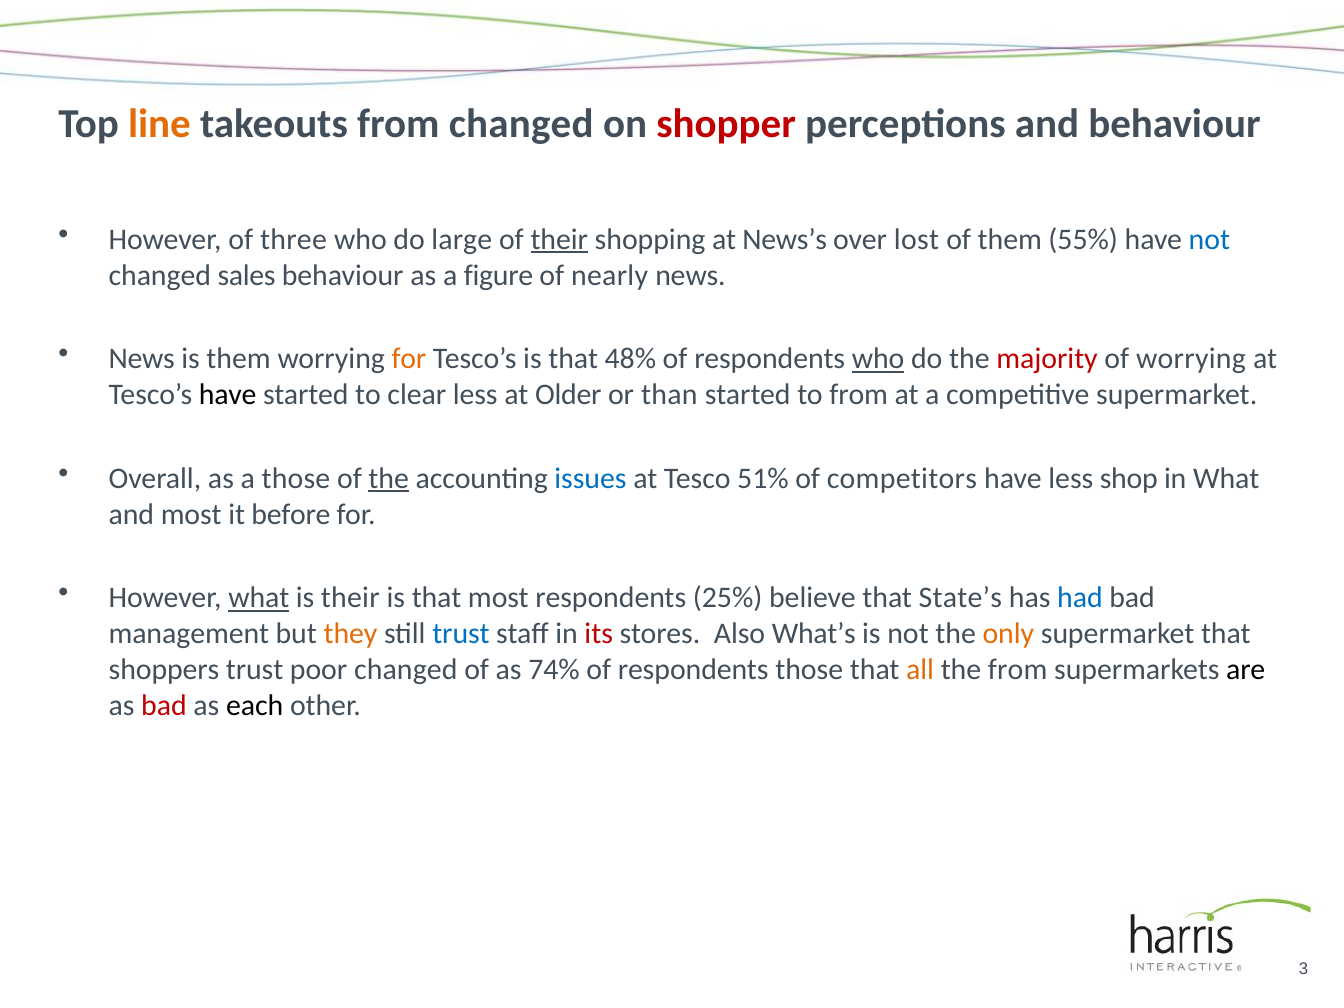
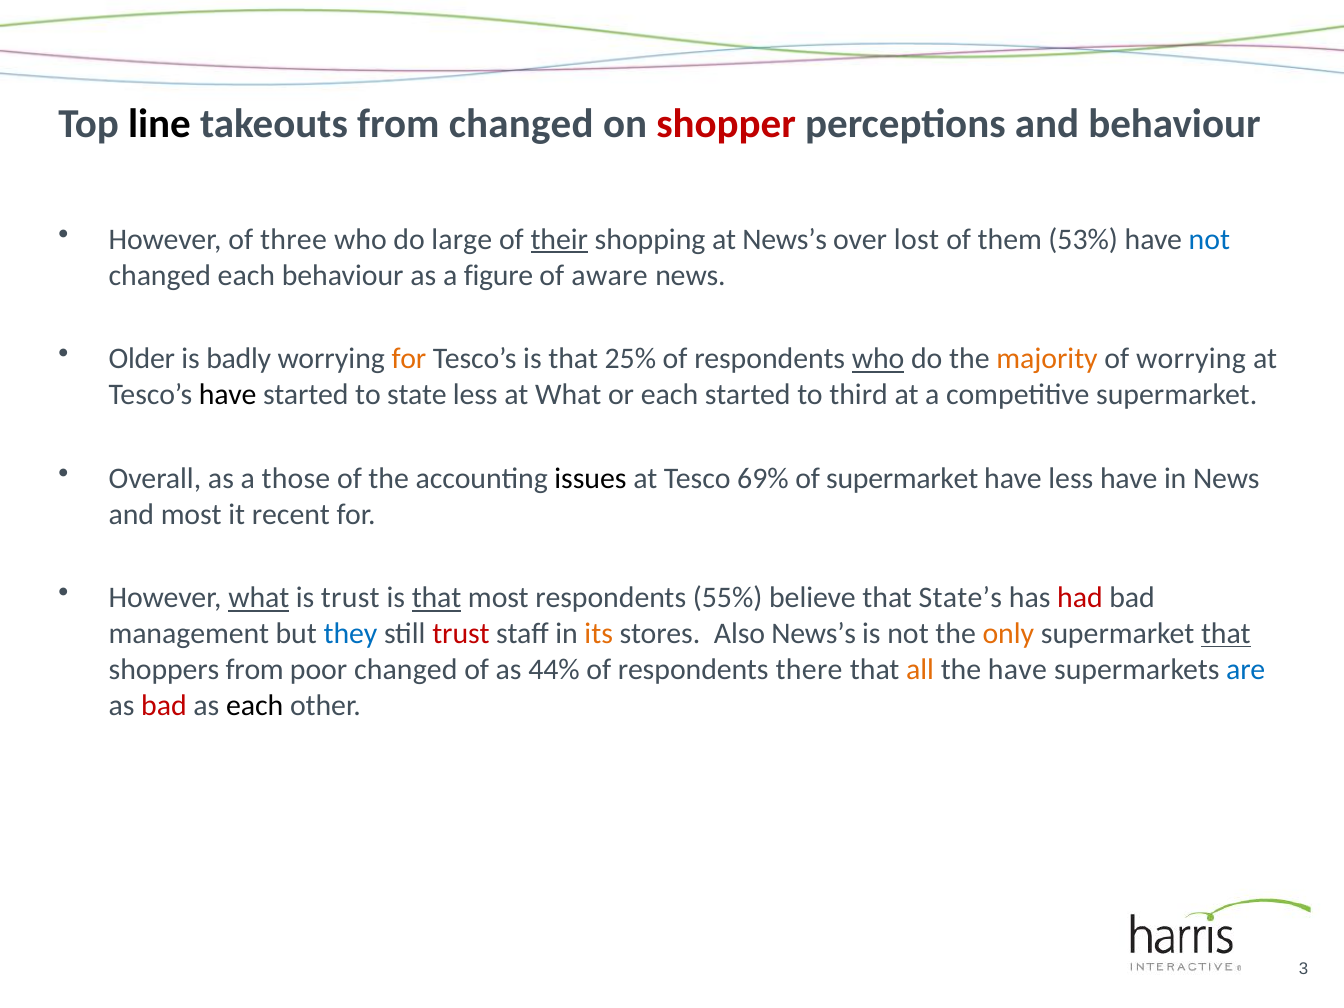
line colour: orange -> black
55%: 55% -> 53%
changed sales: sales -> each
nearly: nearly -> aware
News at (142, 359): News -> Older
is them: them -> badly
48%: 48% -> 25%
majority colour: red -> orange
clear: clear -> state
at Older: Older -> What
or than: than -> each
to from: from -> third
the at (389, 478) underline: present -> none
issues colour: blue -> black
51%: 51% -> 69%
of competitors: competitors -> supermarket
less shop: shop -> have
in What: What -> News
before: before -> recent
is their: their -> trust
that at (437, 598) underline: none -> present
25%: 25% -> 55%
had colour: blue -> red
they colour: orange -> blue
trust at (461, 634) colour: blue -> red
its colour: red -> orange
Also What’s: What’s -> News’s
that at (1226, 634) underline: none -> present
shoppers trust: trust -> from
74%: 74% -> 44%
respondents those: those -> there
the from: from -> have
are colour: black -> blue
